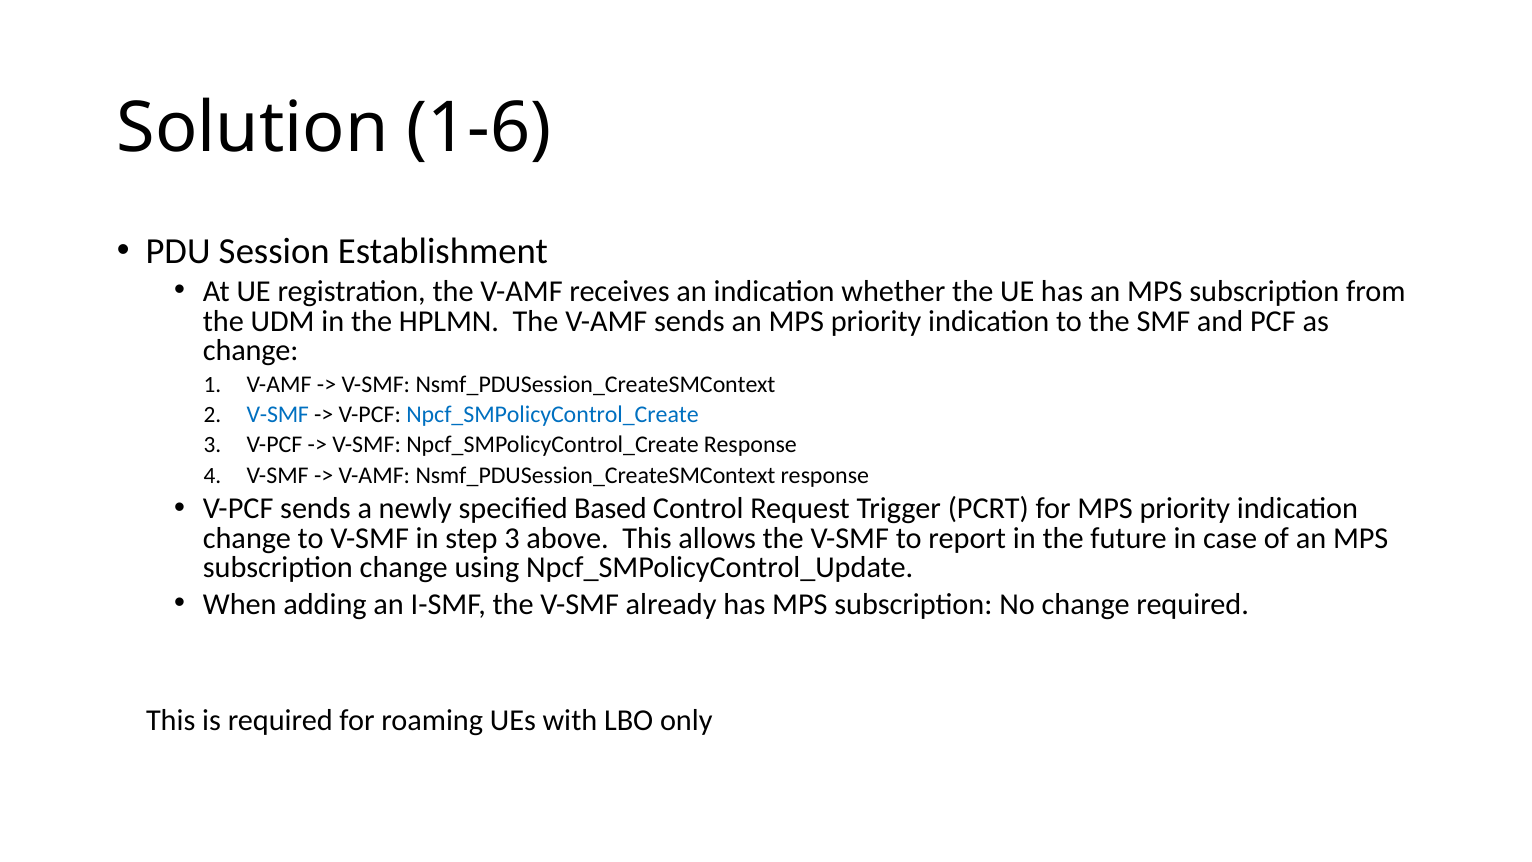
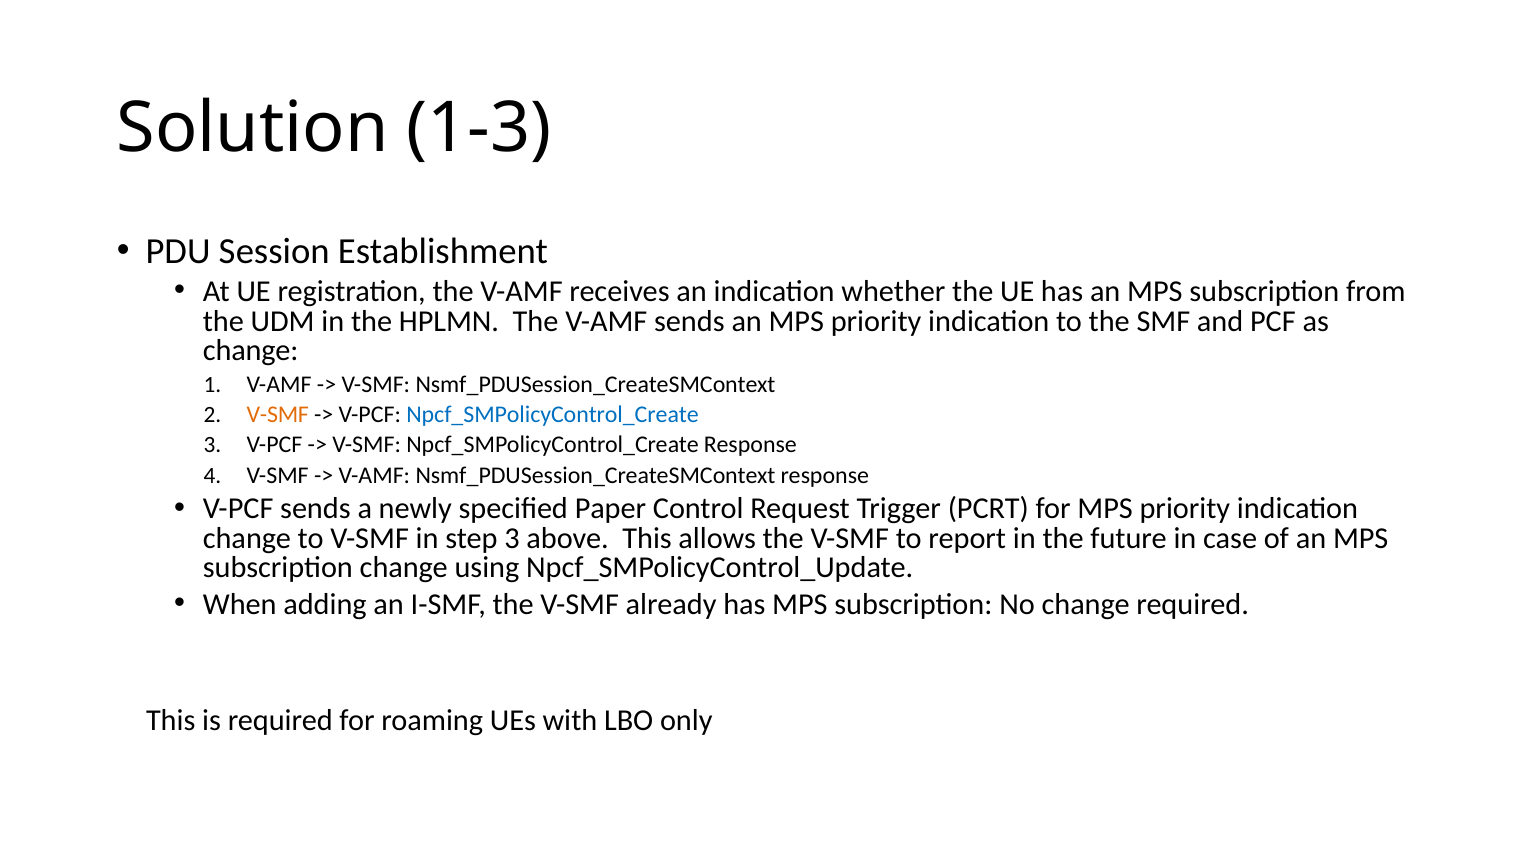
1-6: 1-6 -> 1-3
V-SMF at (278, 415) colour: blue -> orange
Based: Based -> Paper
